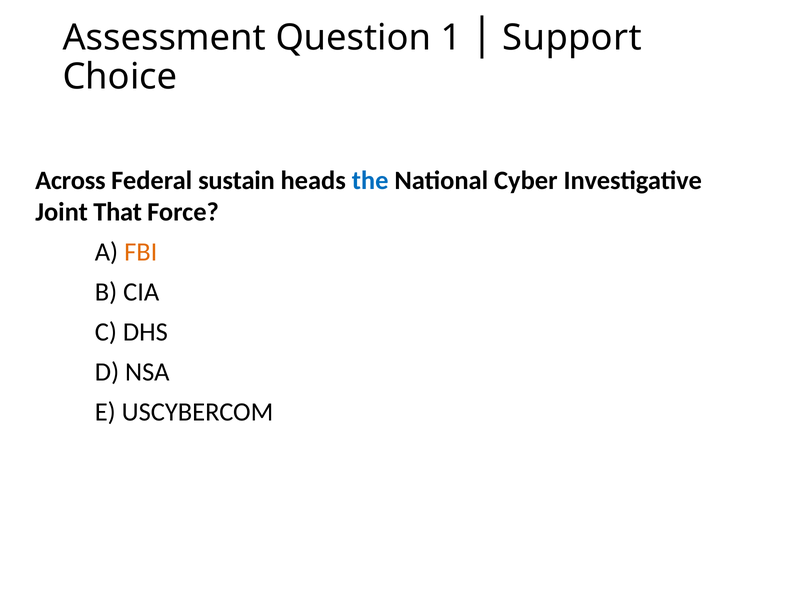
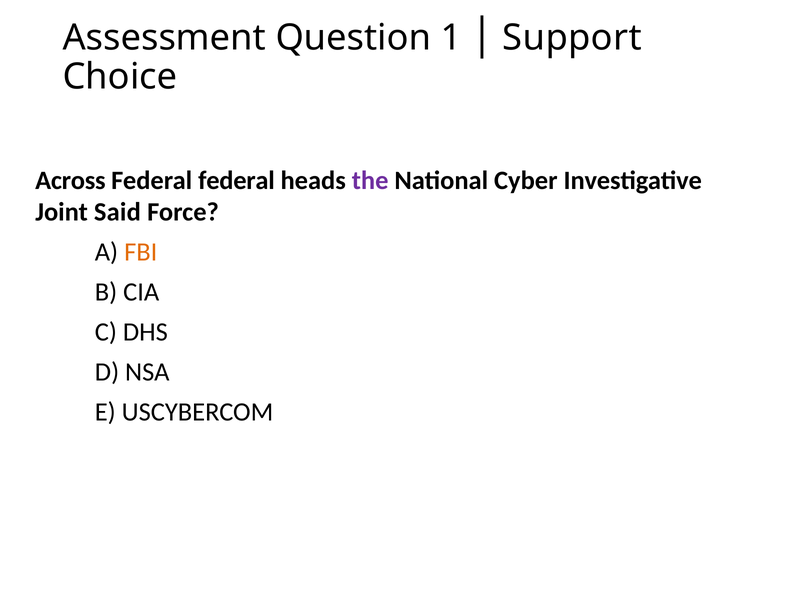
Federal sustain: sustain -> federal
the colour: blue -> purple
That: That -> Said
